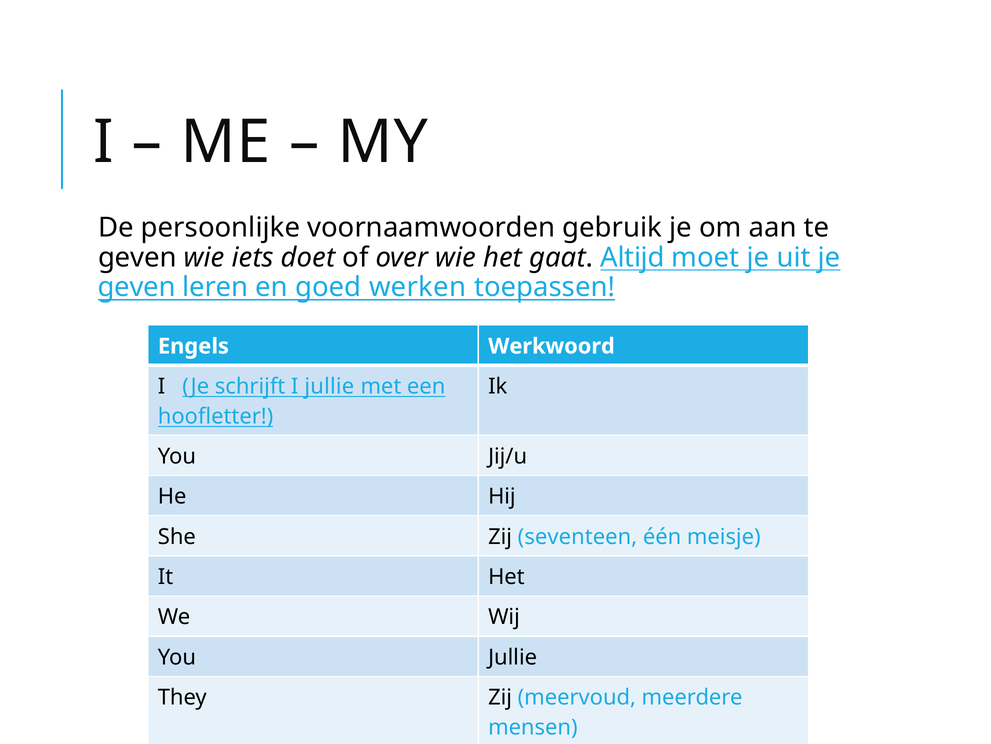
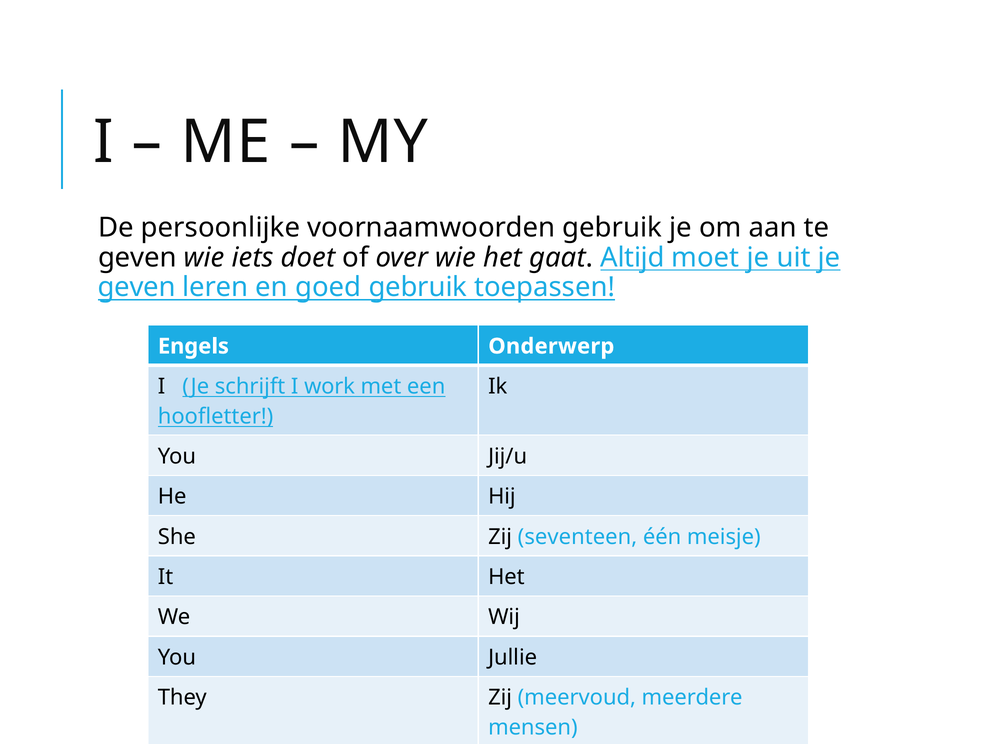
goed werken: werken -> gebruik
Werkwoord: Werkwoord -> Onderwerp
I jullie: jullie -> work
